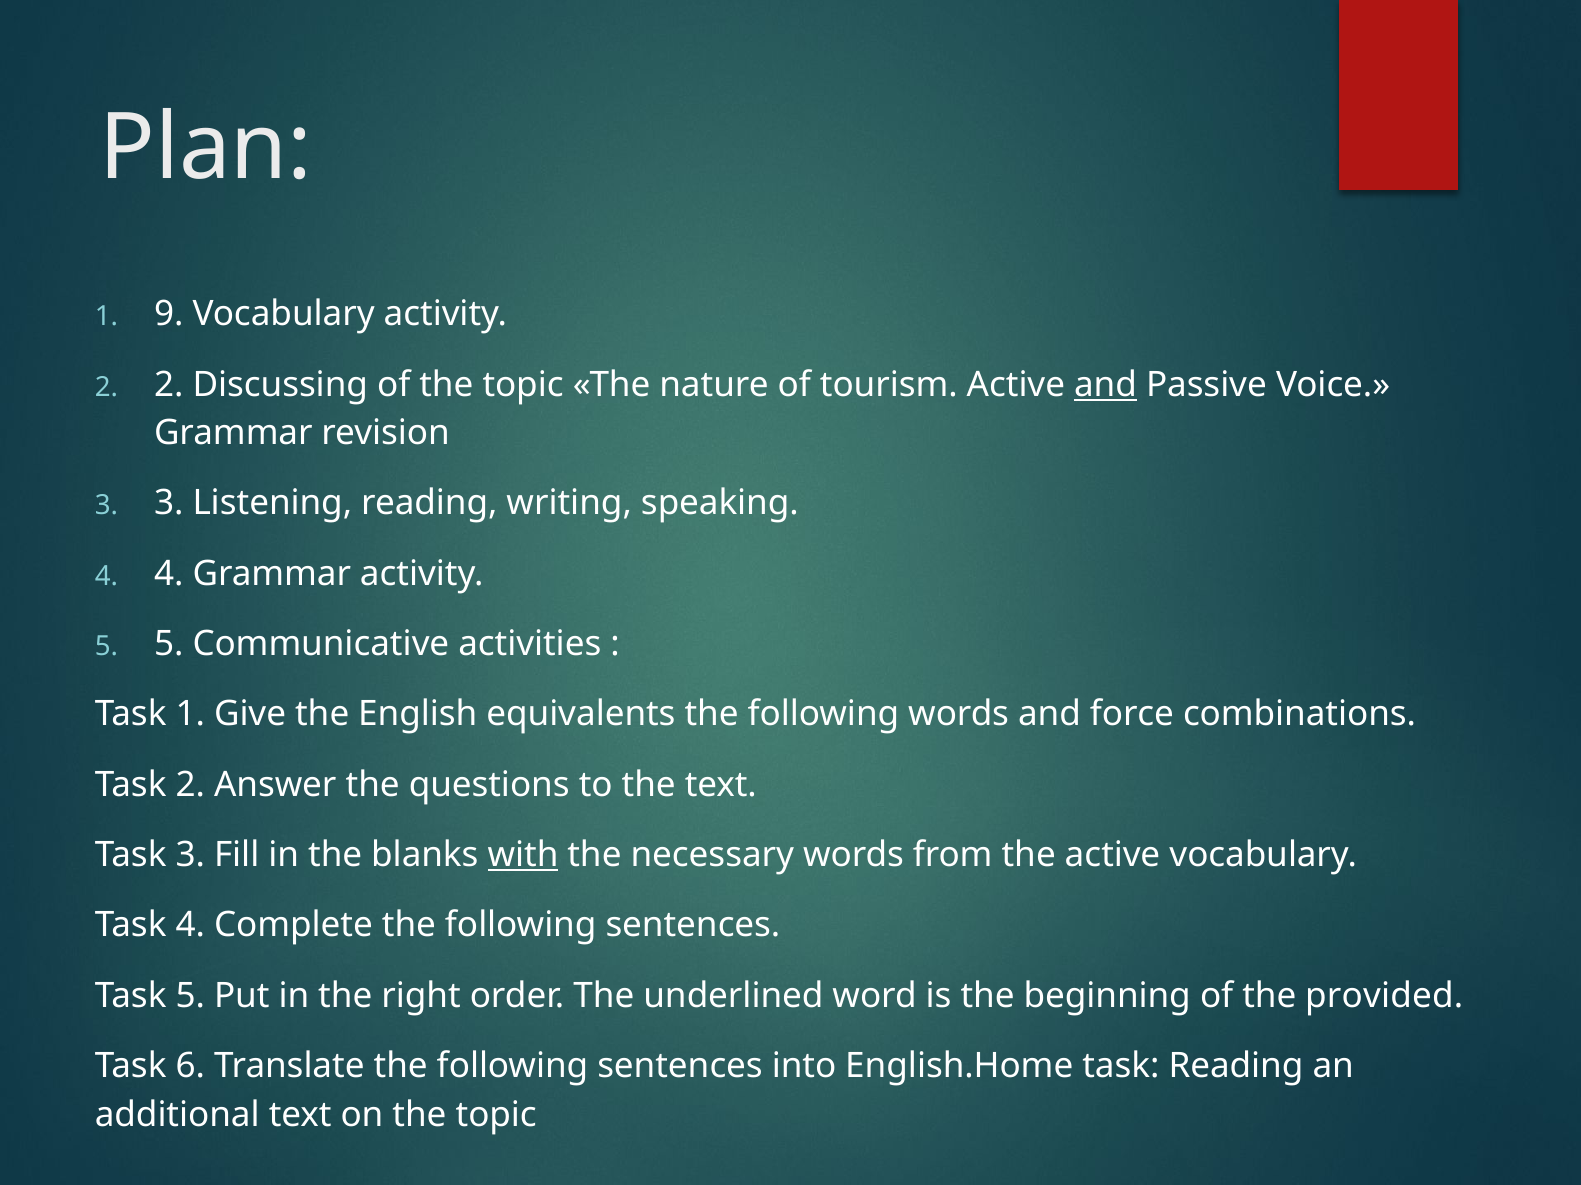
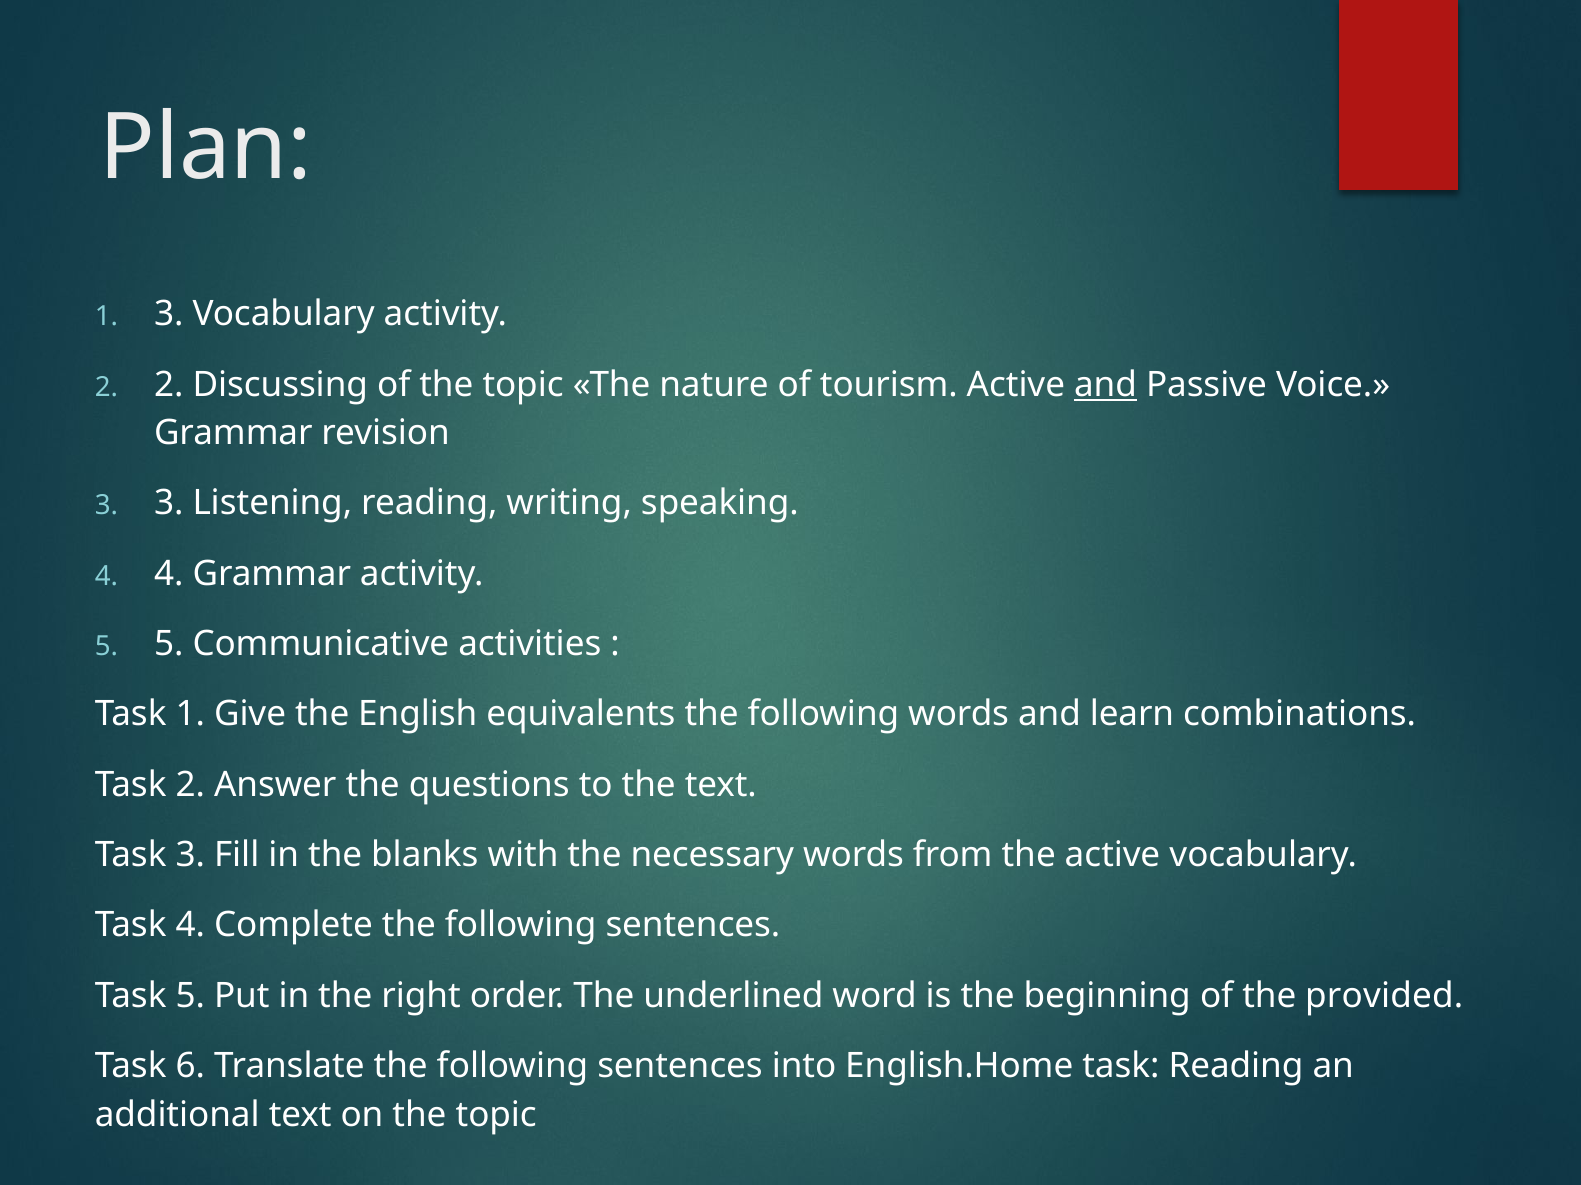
1 9: 9 -> 3
force: force -> learn
with underline: present -> none
